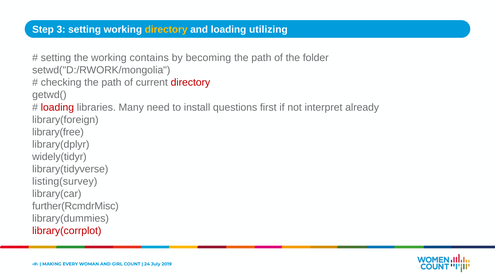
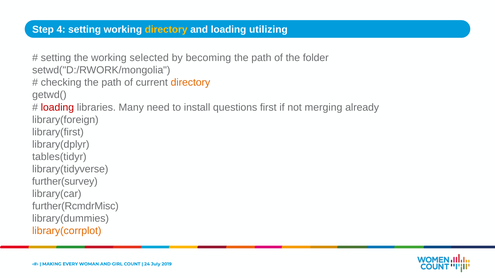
3: 3 -> 4
contains: contains -> selected
directory at (190, 83) colour: red -> orange
interpret: interpret -> merging
library(free: library(free -> library(first
widely(tidyr: widely(tidyr -> tables(tidyr
listing(survey: listing(survey -> further(survey
library(corrplot colour: red -> orange
